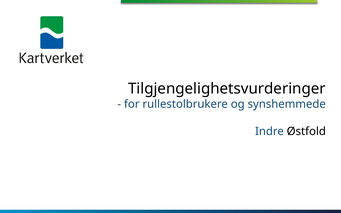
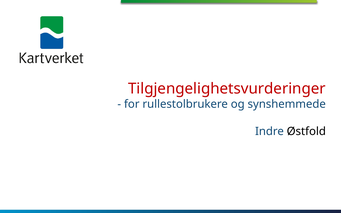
Tilgjengelighetsvurderinger colour: black -> red
